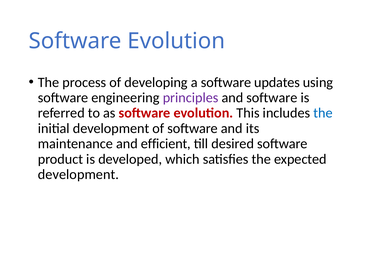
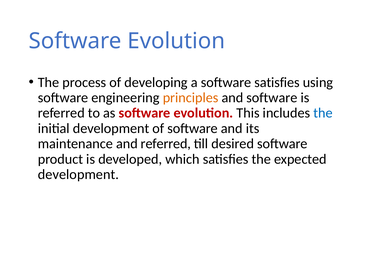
software updates: updates -> satisfies
principles colour: purple -> orange
and efficient: efficient -> referred
